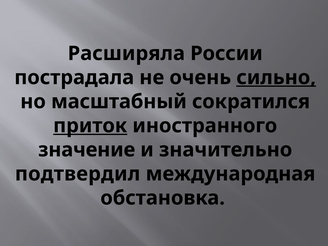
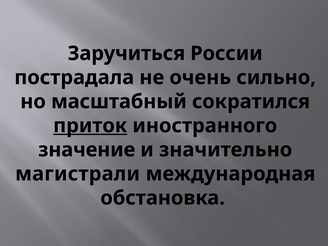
Расширяла: Расширяла -> Заручиться
сильно underline: present -> none
подтвердил: подтвердил -> магистрали
